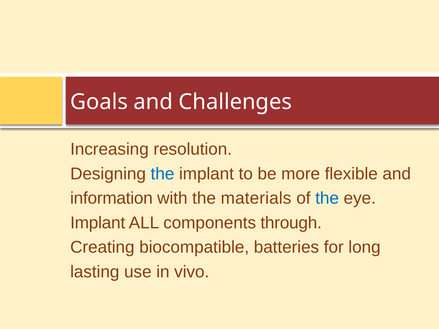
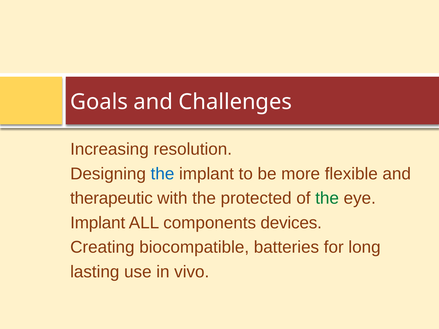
information: information -> therapeutic
materials: materials -> protected
the at (327, 198) colour: blue -> green
through: through -> devices
